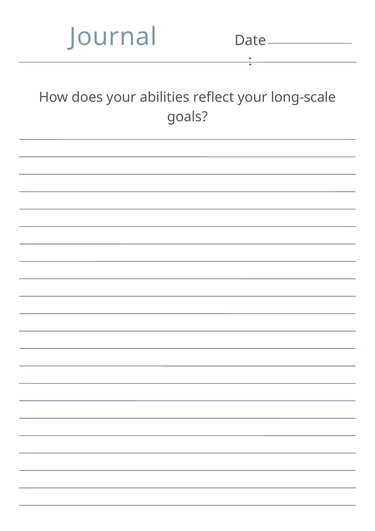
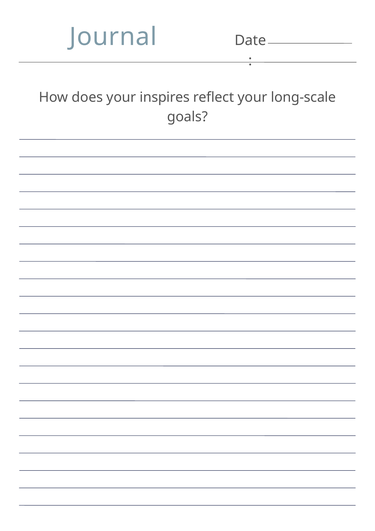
abilities: abilities -> inspires
